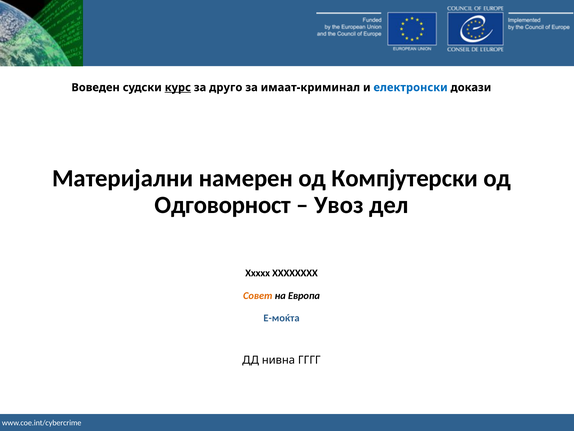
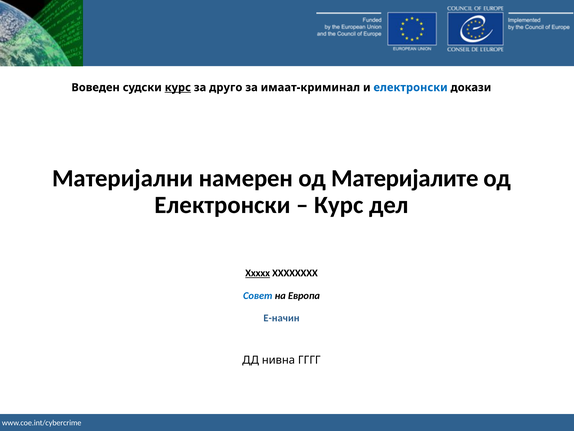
Компјутерски: Компјутерски -> Материјалите
Одговорност at (223, 205): Одговорност -> Електронски
Увоз at (339, 205): Увоз -> Курс
Xxxxx underline: none -> present
Совет colour: orange -> blue
Е-моќта: Е-моќта -> Е-начин
